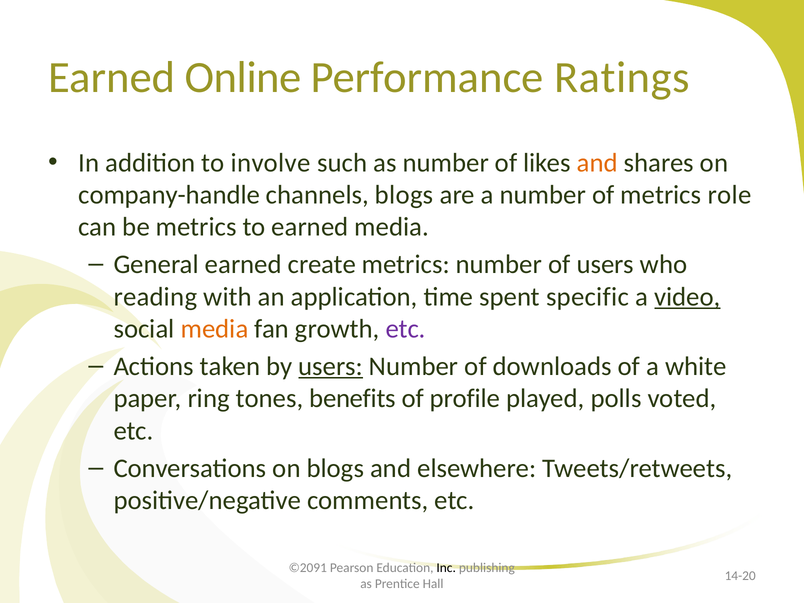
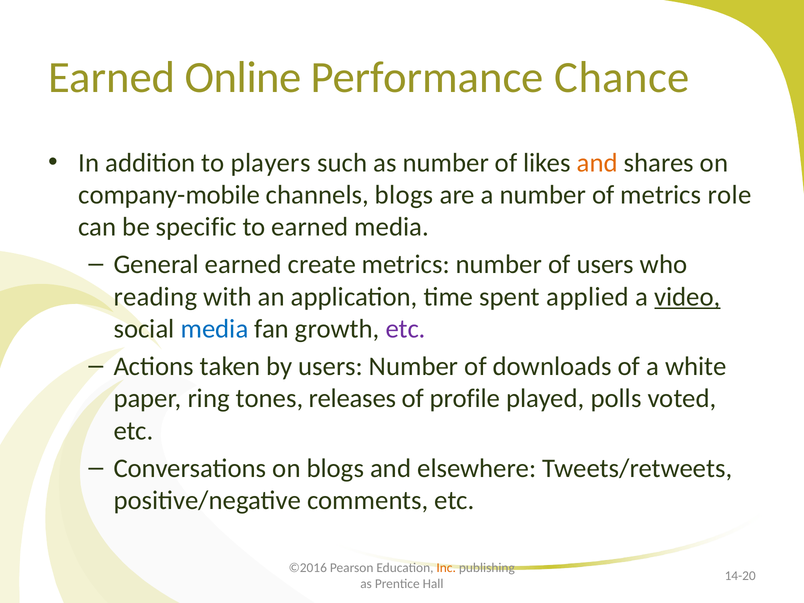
Ratings: Ratings -> Chance
involve: involve -> players
company-handle: company-handle -> company-mobile
be metrics: metrics -> specific
specific: specific -> applied
media at (215, 329) colour: orange -> blue
users at (331, 366) underline: present -> none
benefits: benefits -> releases
©2091: ©2091 -> ©2016
Inc colour: black -> orange
